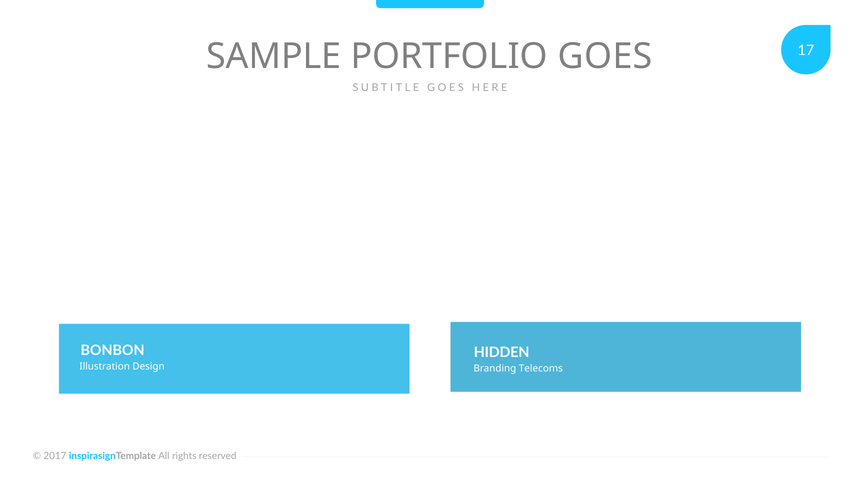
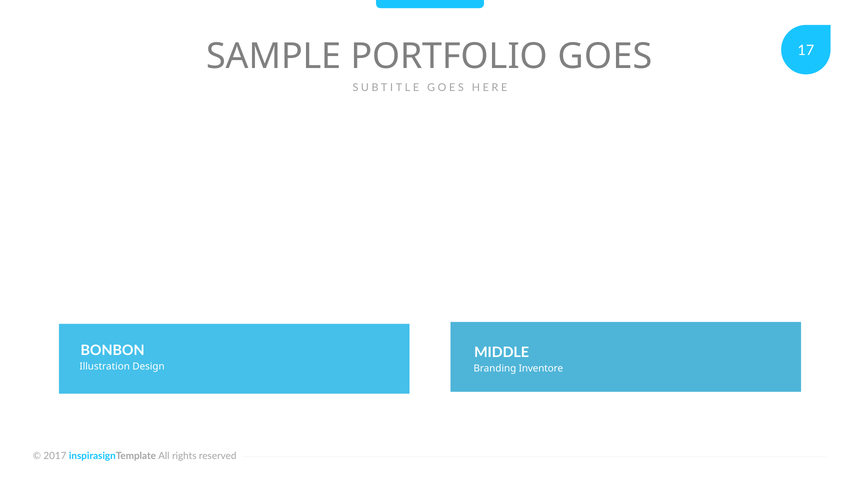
HIDDEN: HIDDEN -> MIDDLE
Telecoms: Telecoms -> Inventore
